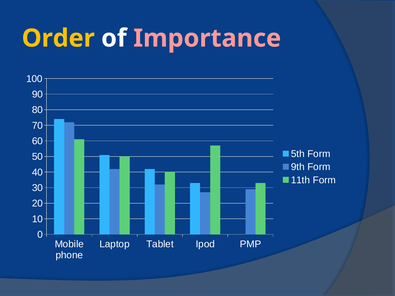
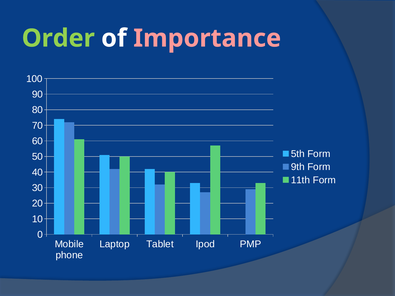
Order colour: yellow -> light green
